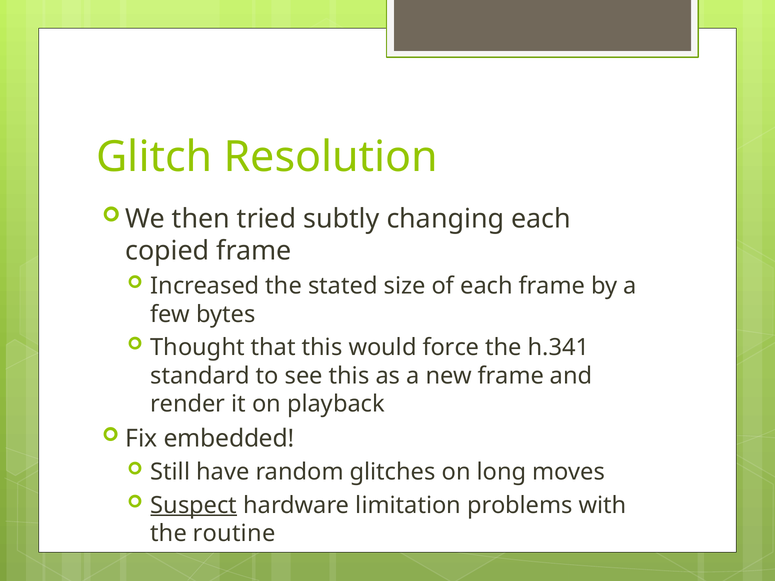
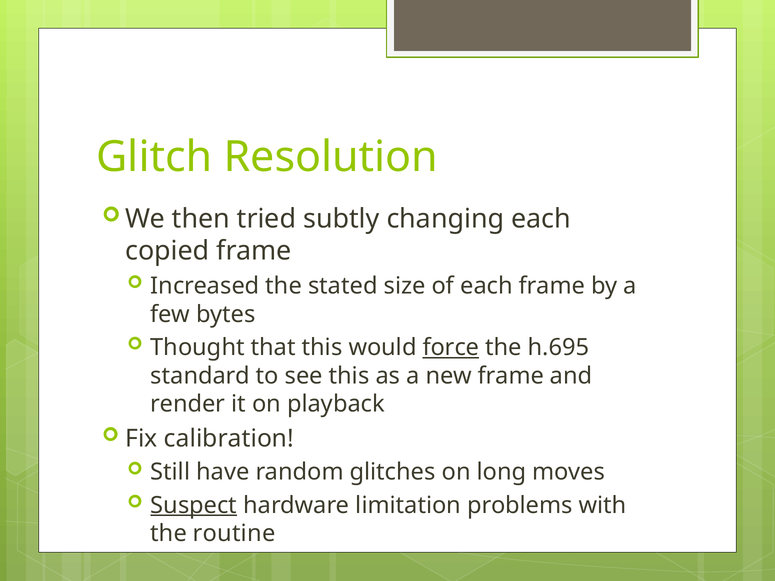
force underline: none -> present
h.341: h.341 -> h.695
embedded: embedded -> calibration
